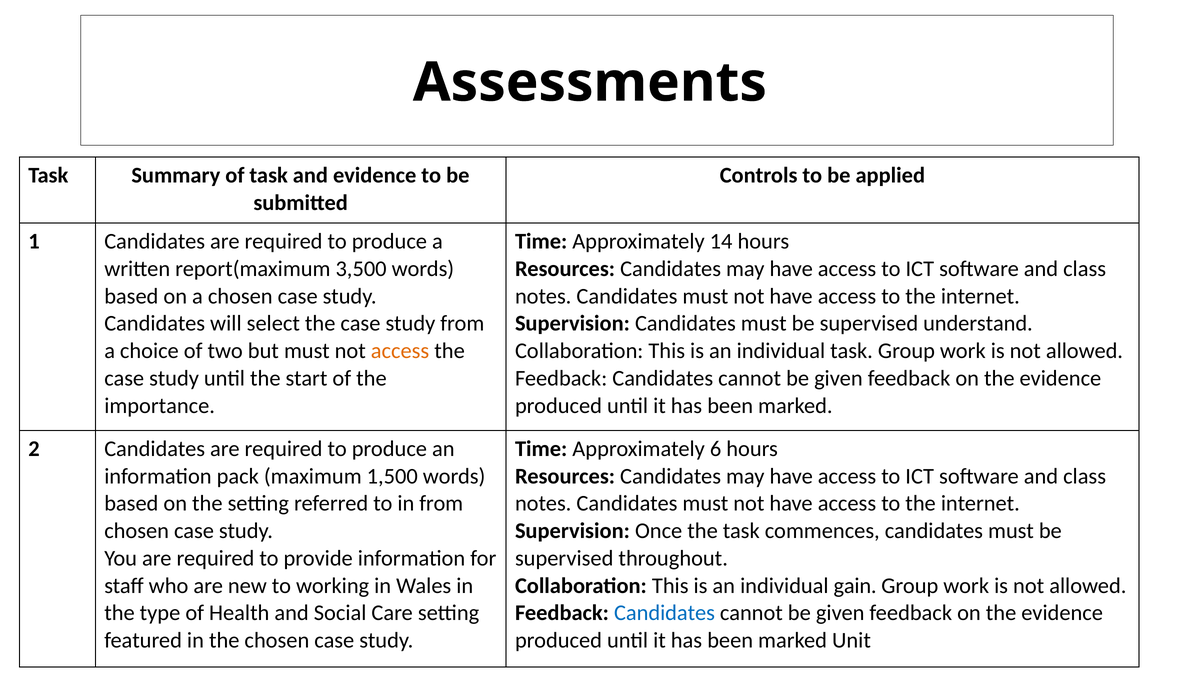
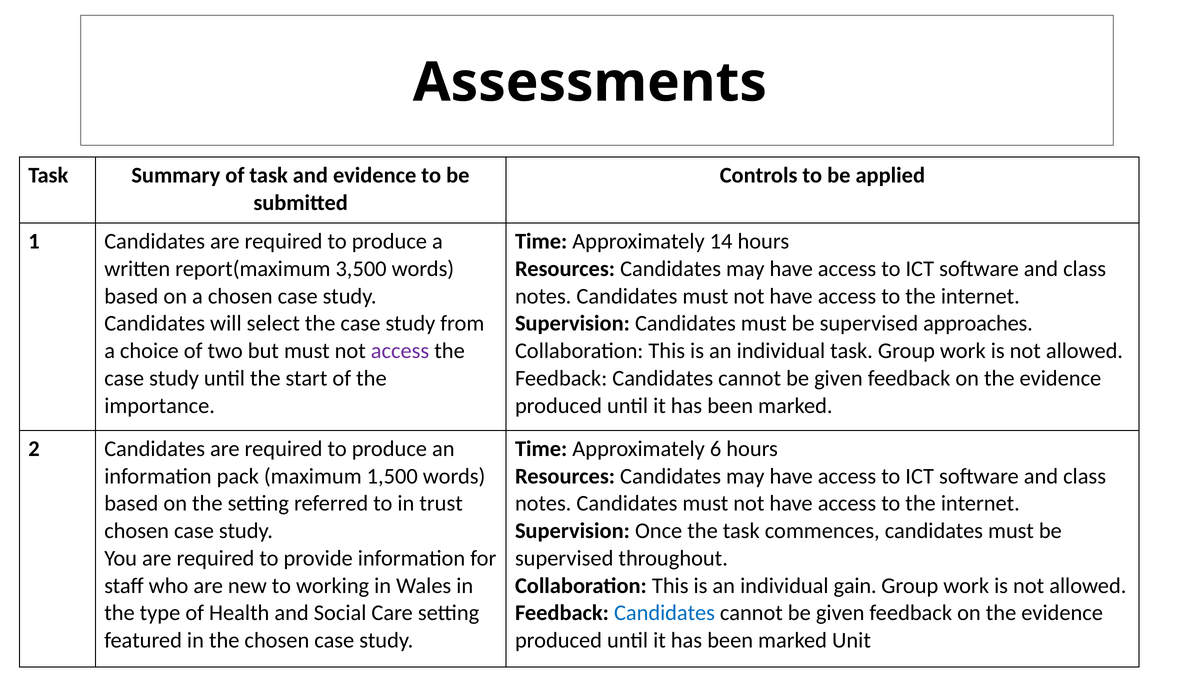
understand: understand -> approaches
access at (400, 351) colour: orange -> purple
in from: from -> trust
